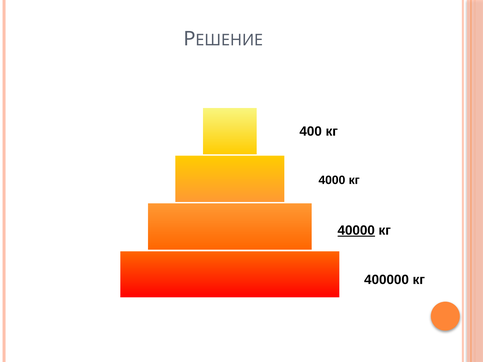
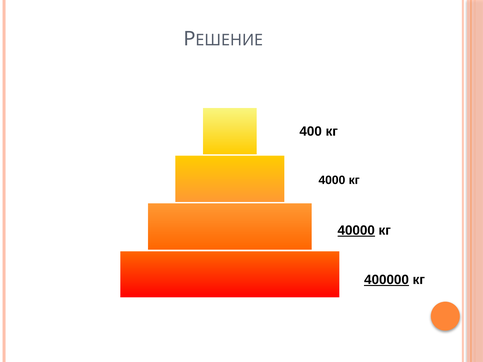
400000 underline: none -> present
